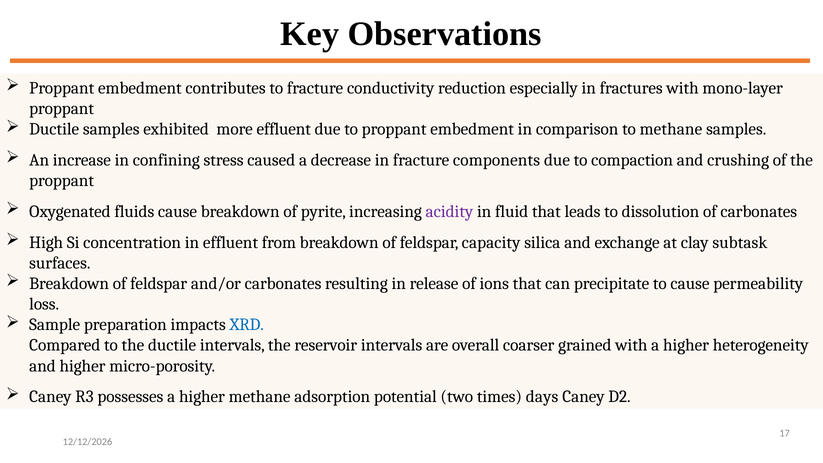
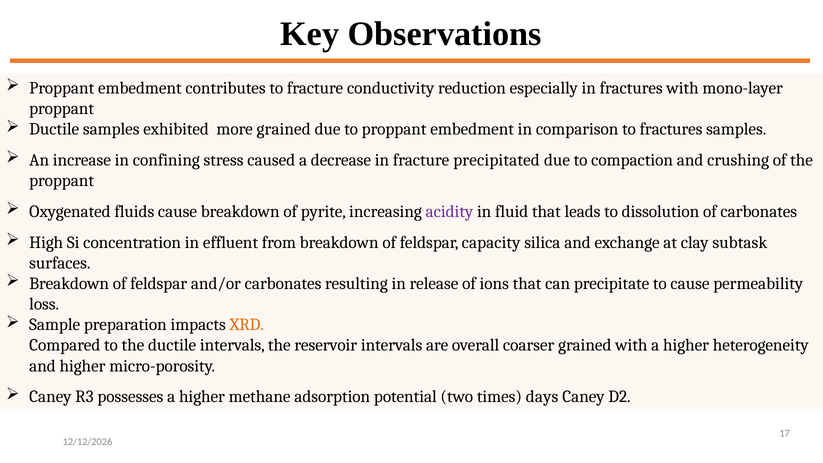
more effluent: effluent -> grained
to methane: methane -> fractures
components: components -> precipitated
XRD colour: blue -> orange
